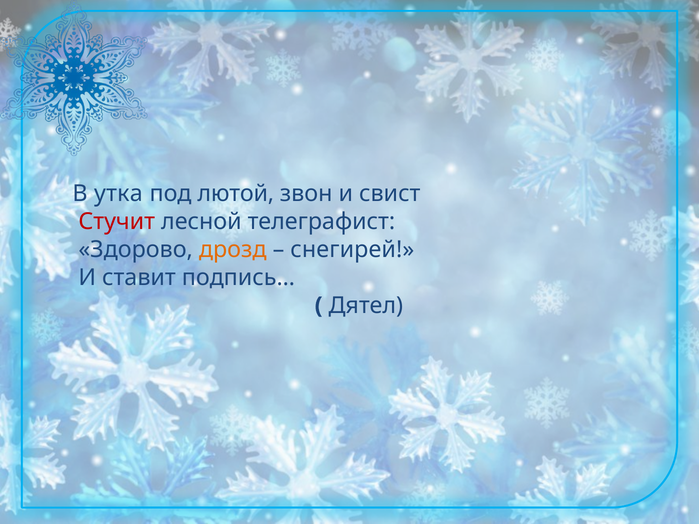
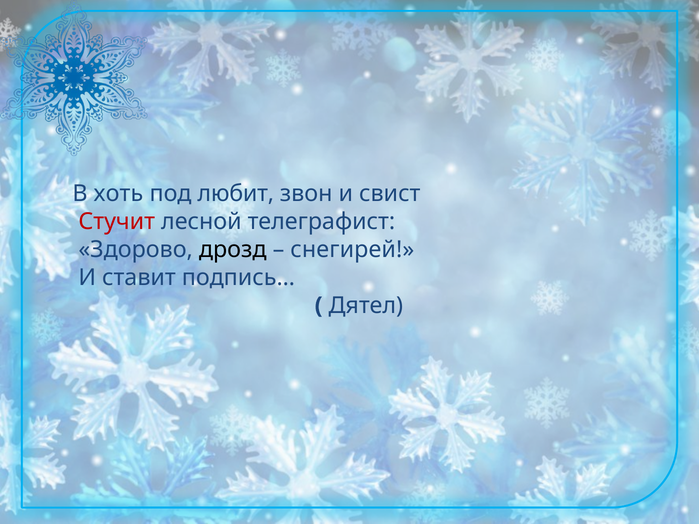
утка: утка -> хоть
лютой: лютой -> любит
дрозд colour: orange -> black
